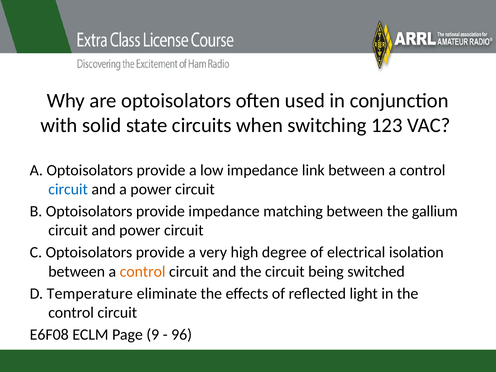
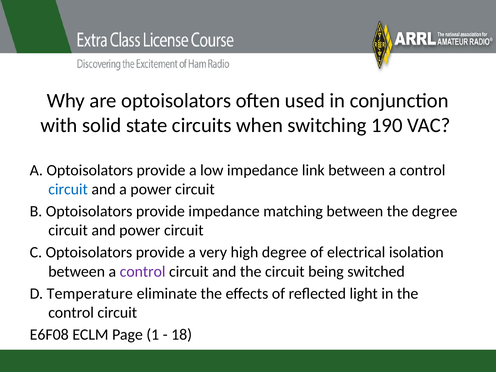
123: 123 -> 190
the gallium: gallium -> degree
control at (143, 271) colour: orange -> purple
9: 9 -> 1
96: 96 -> 18
